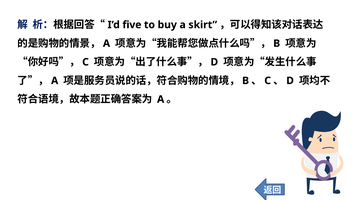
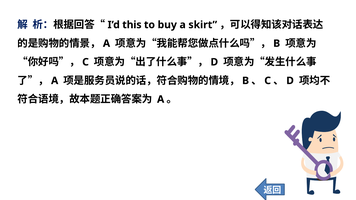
five: five -> this
